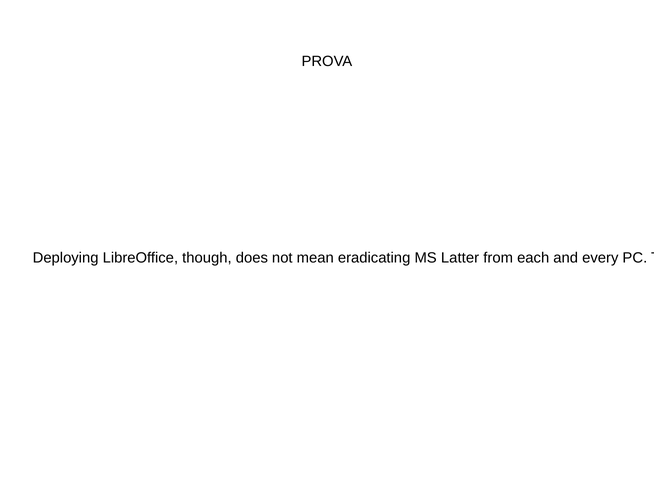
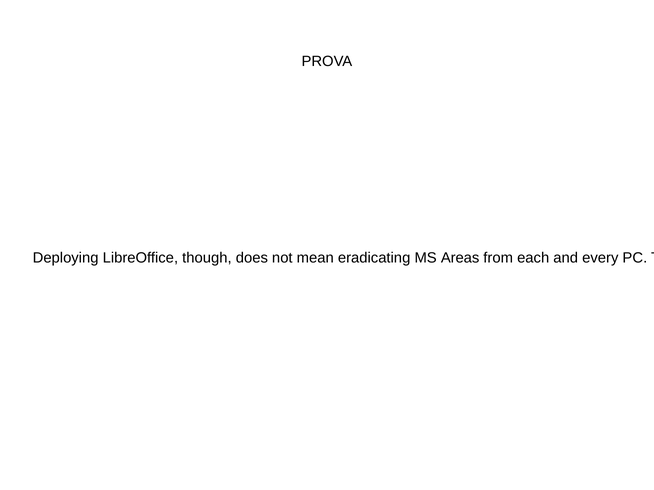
MS Latter: Latter -> Areas
